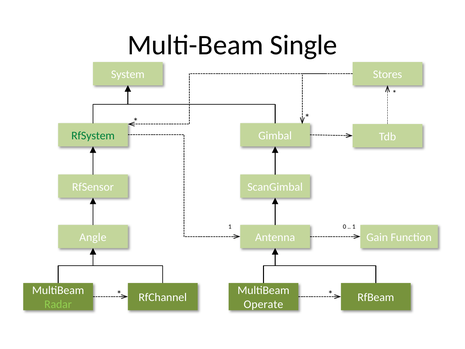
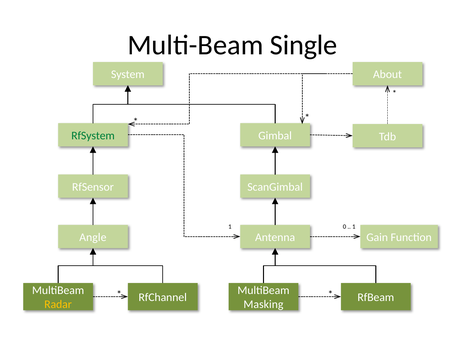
Stores: Stores -> About
Radar colour: light green -> yellow
Operate: Operate -> Masking
